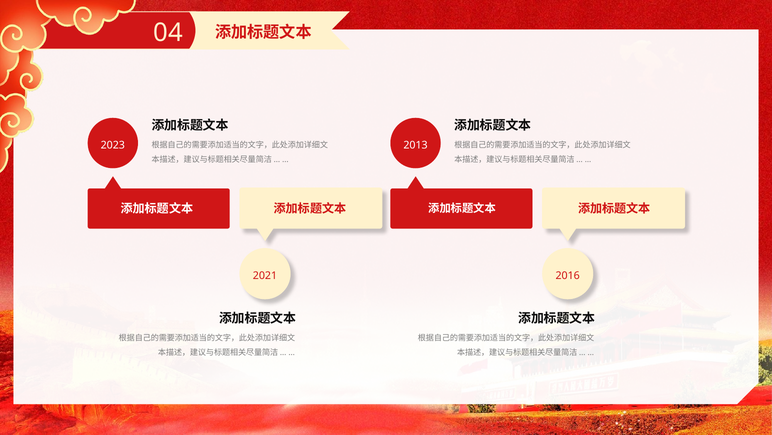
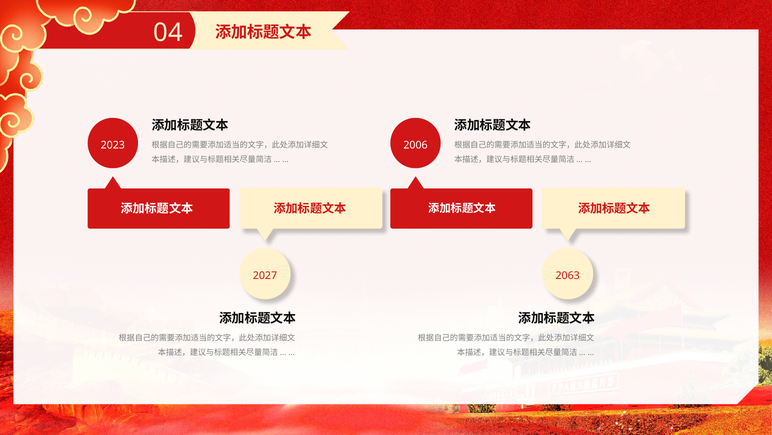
2013: 2013 -> 2006
2021: 2021 -> 2027
2016: 2016 -> 2063
